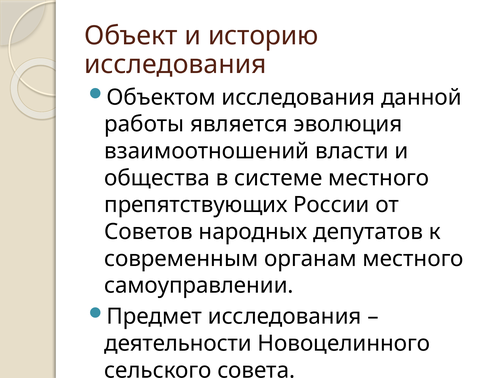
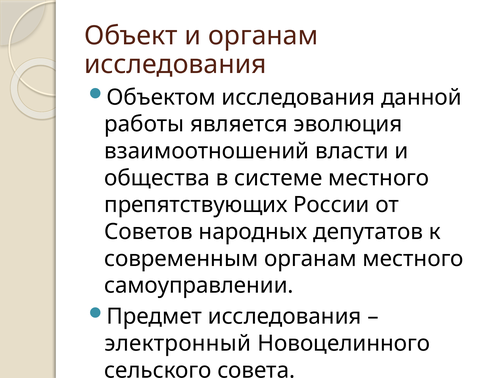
и историю: историю -> органам
деятельности: деятельности -> электронный
